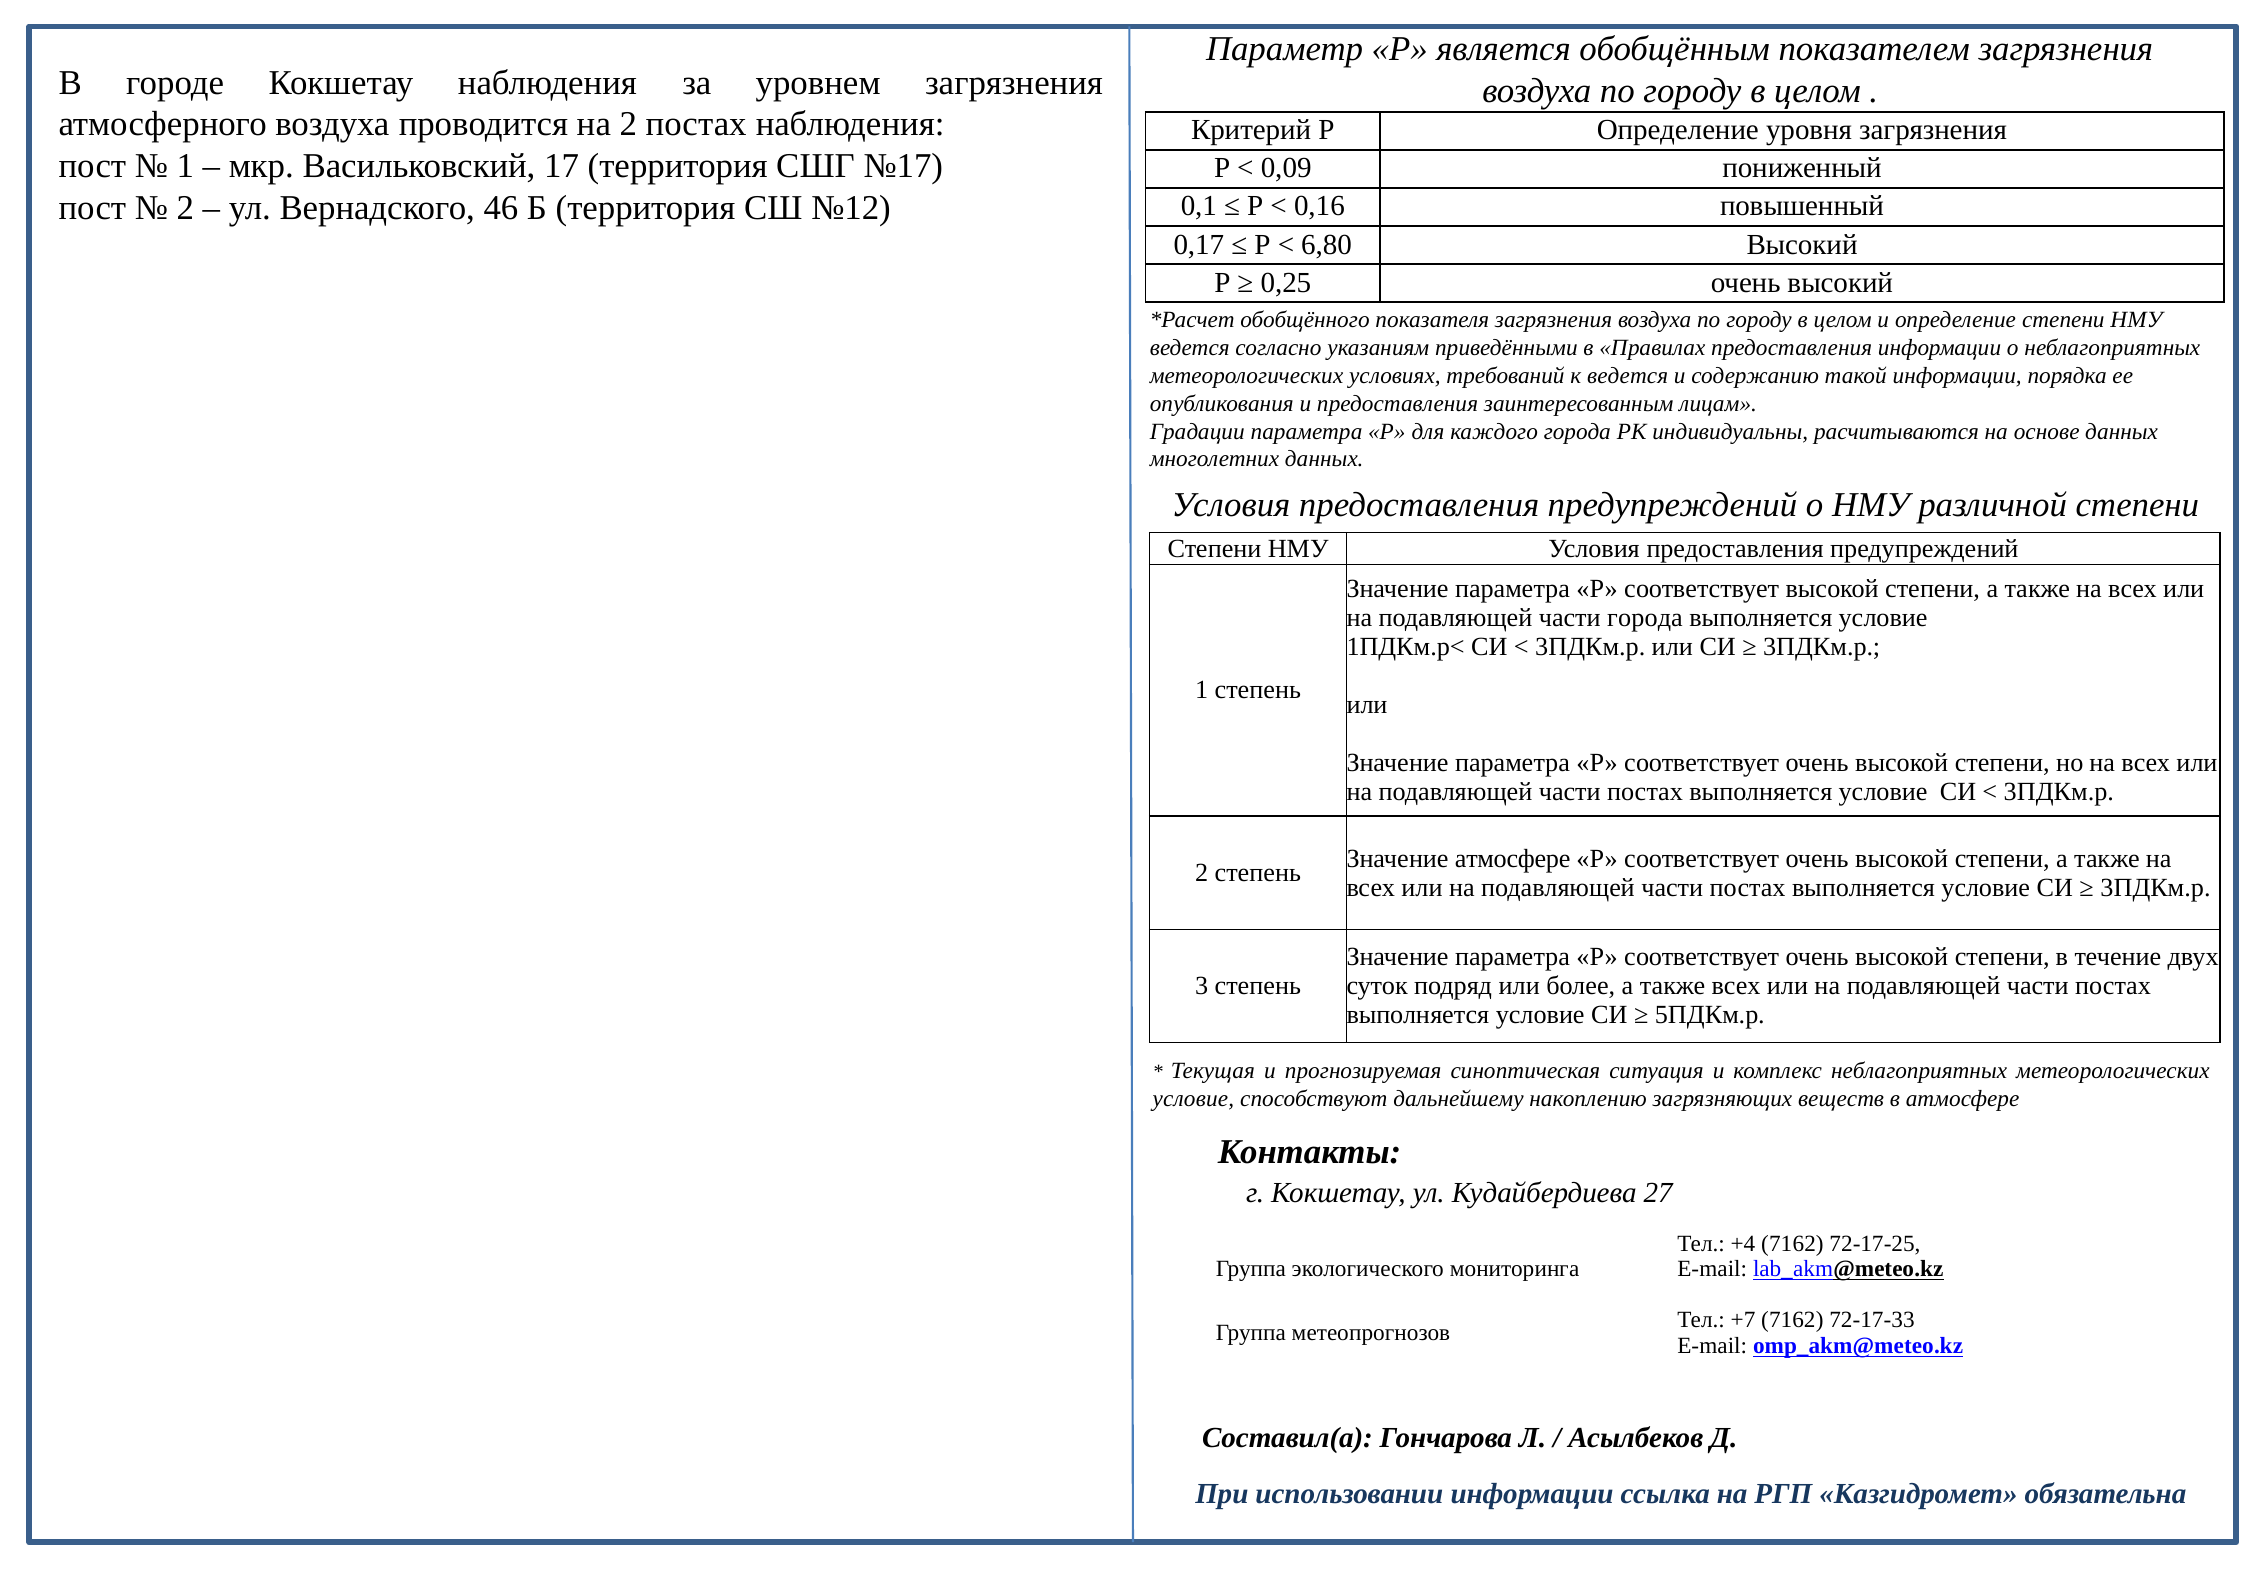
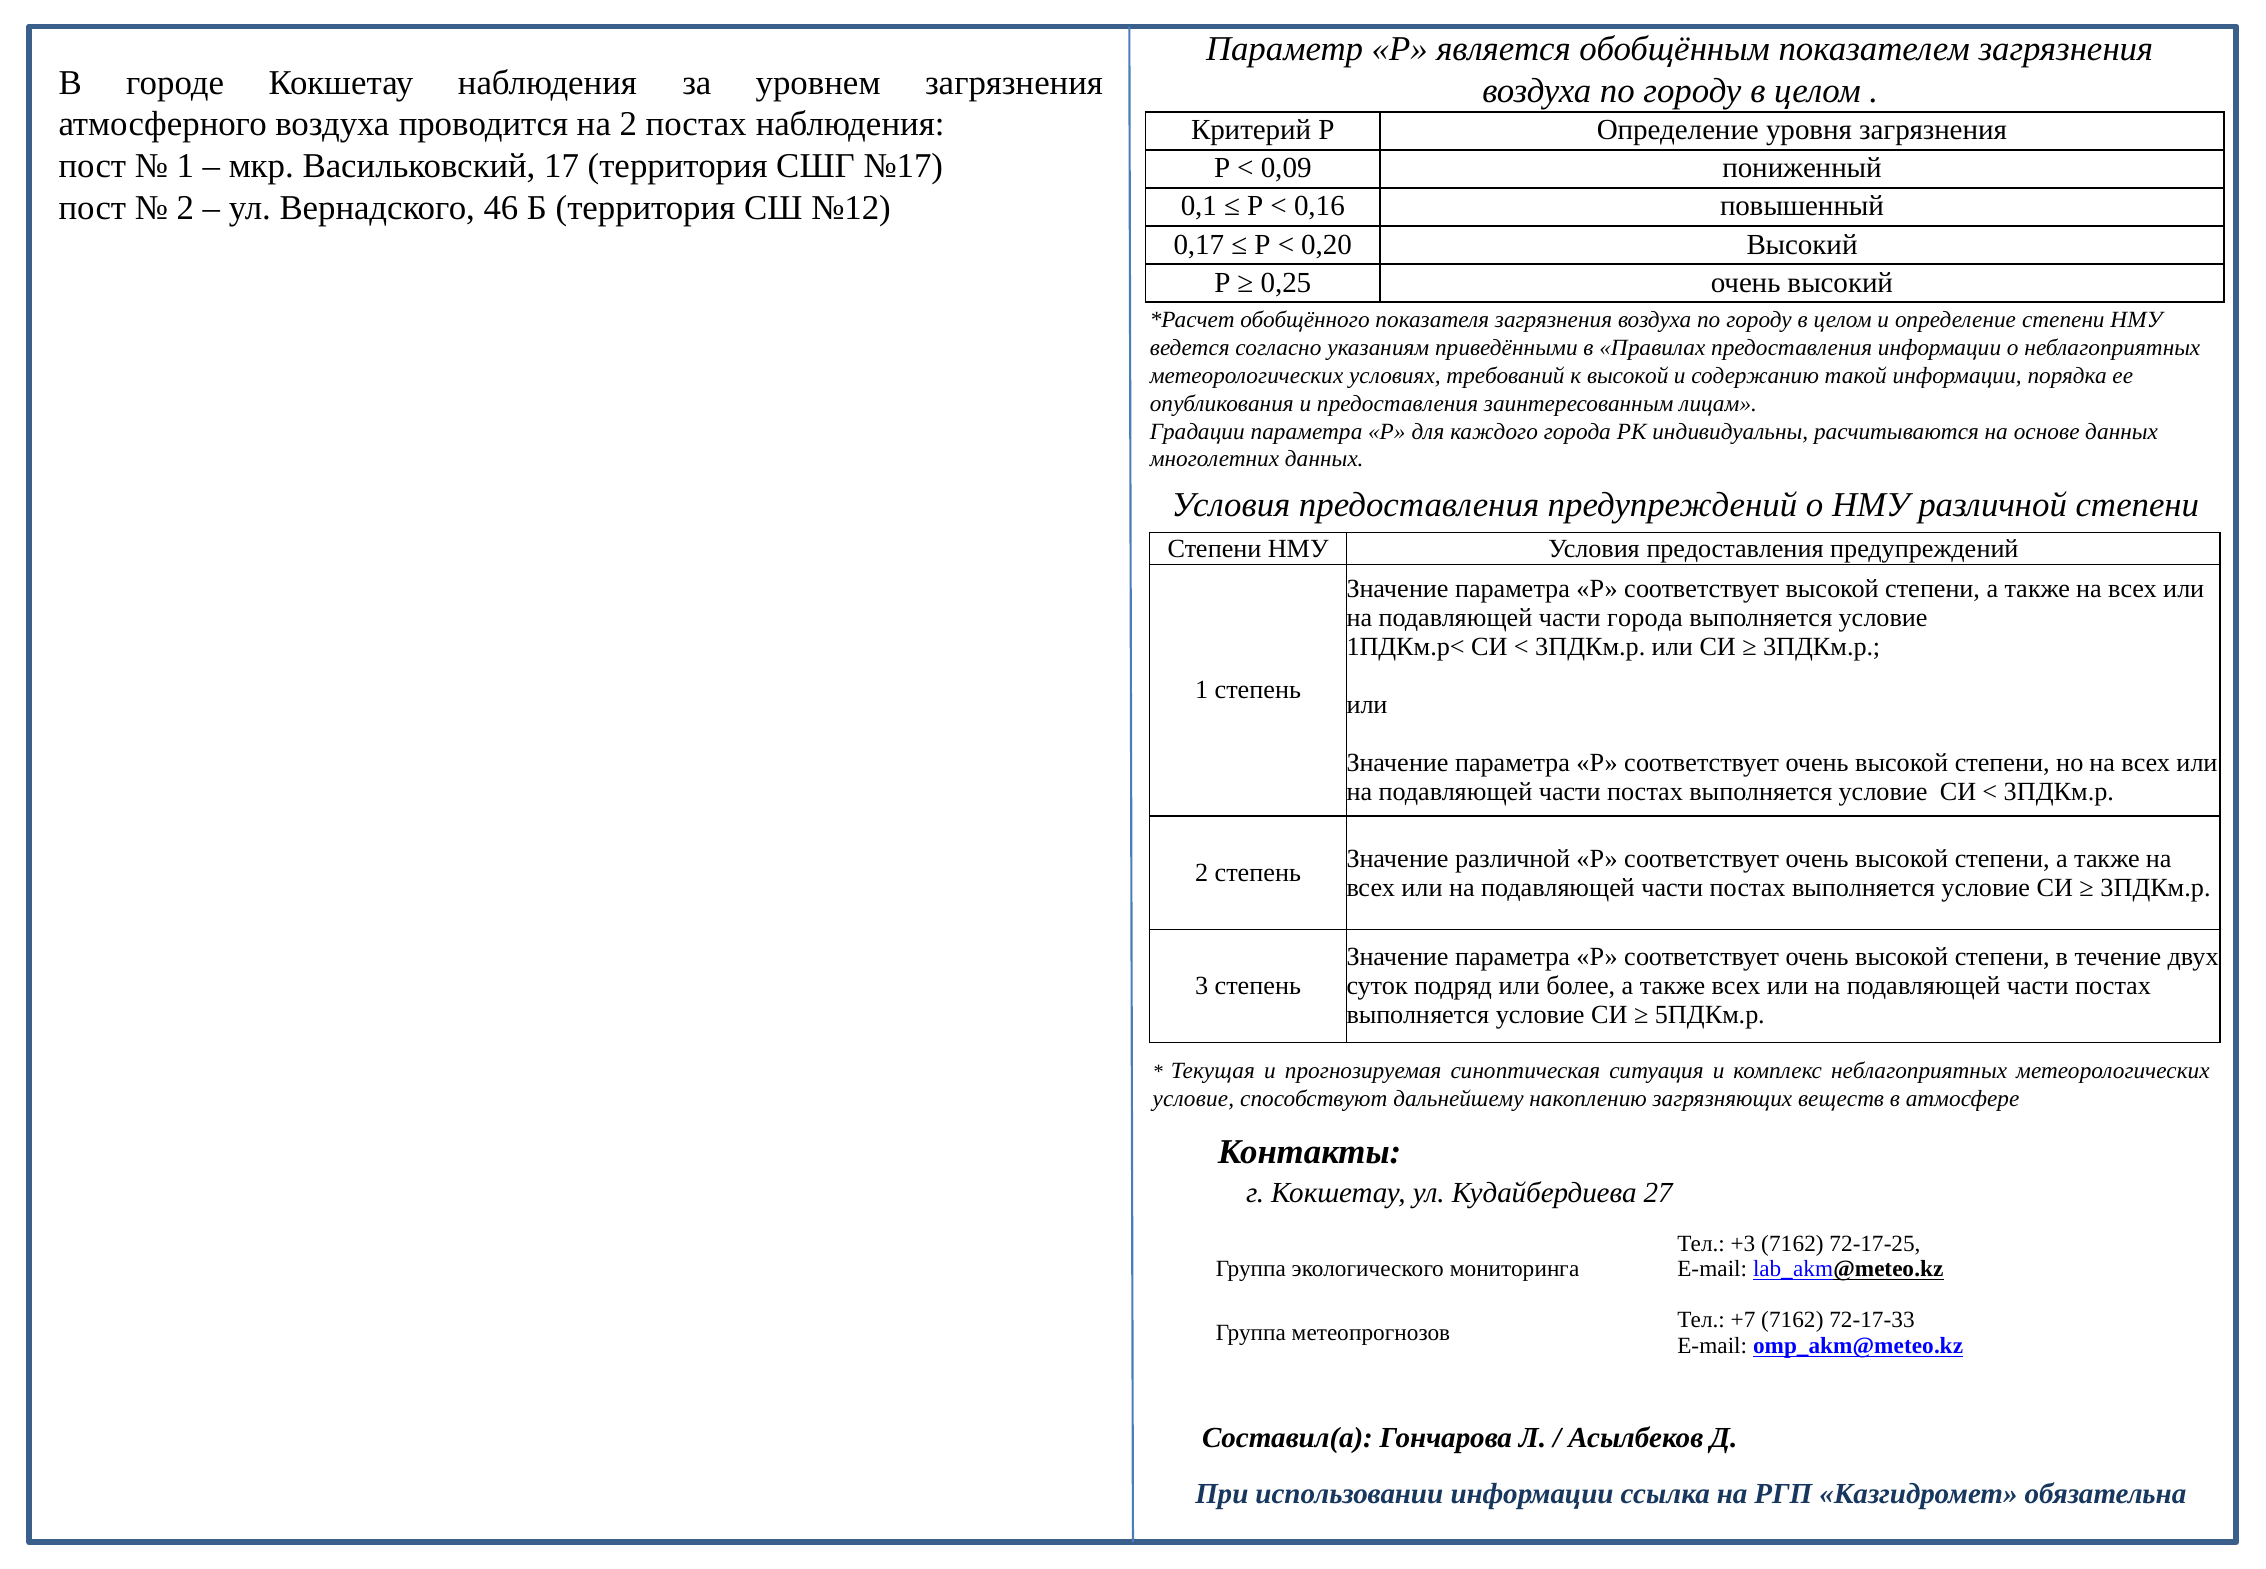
6,80: 6,80 -> 0,20
к ведется: ведется -> высокой
Значение атмосфере: атмосфере -> различной
+4: +4 -> +3
